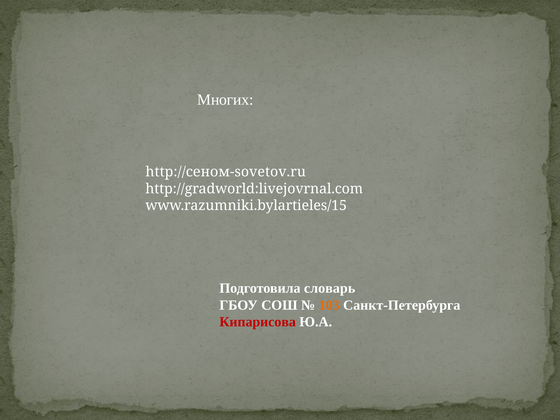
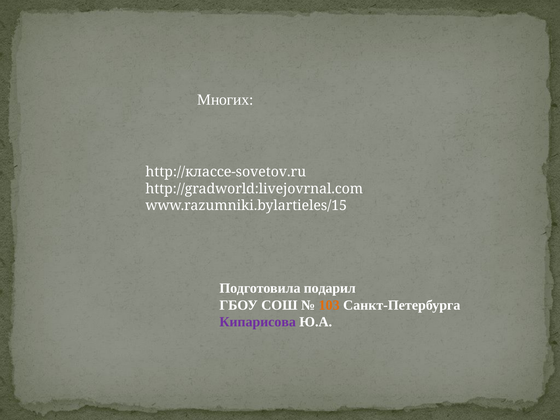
http://сеном-sovetov.ru: http://сеном-sovetov.ru -> http://классе-sovetov.ru
словарь: словарь -> подарил
Кипарисова colour: red -> purple
